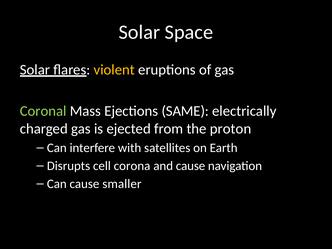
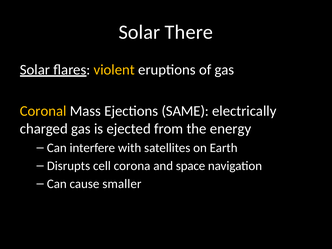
Space: Space -> There
Coronal colour: light green -> yellow
proton: proton -> energy
and cause: cause -> space
